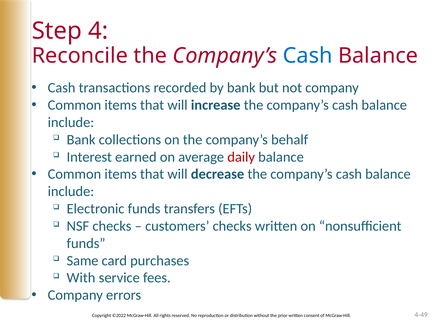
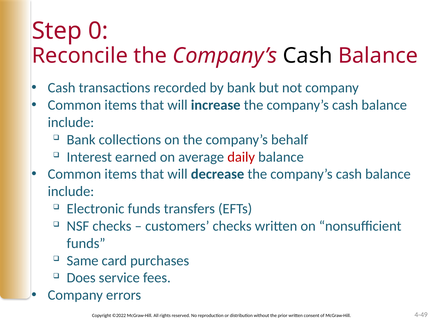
4: 4 -> 0
Cash at (308, 56) colour: blue -> black
With: With -> Does
